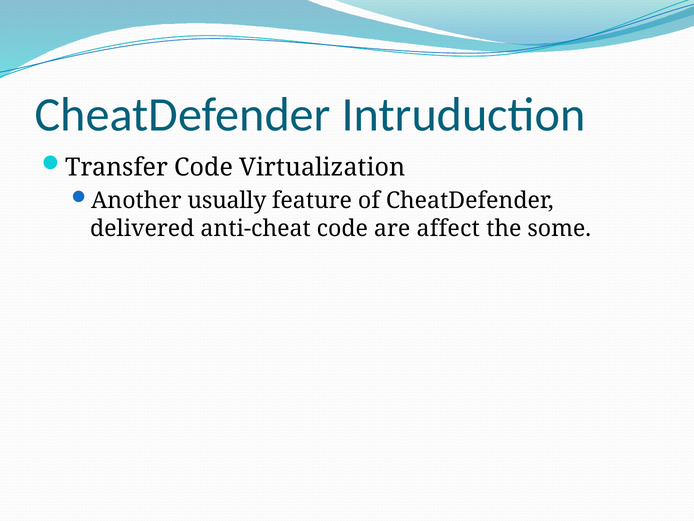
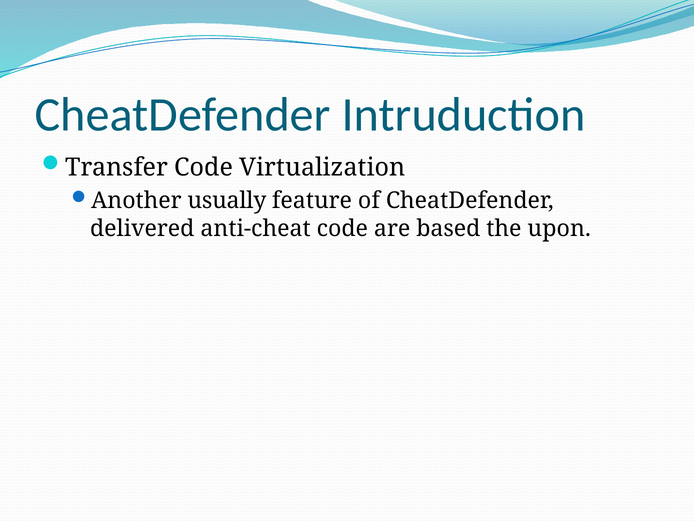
affect: affect -> based
some: some -> upon
